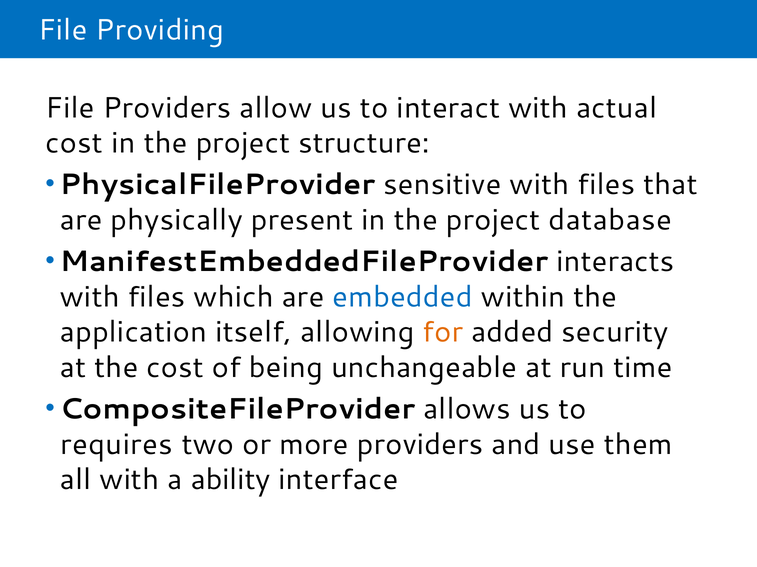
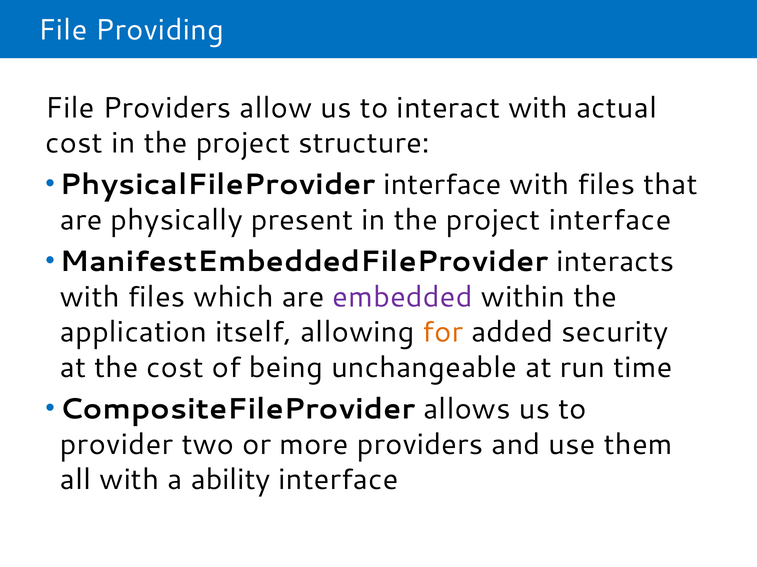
PhysicalFileProvider sensitive: sensitive -> interface
project database: database -> interface
embedded colour: blue -> purple
requires: requires -> provider
